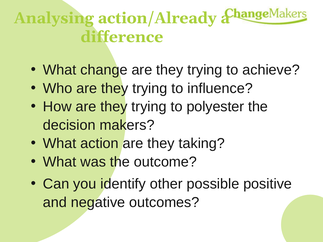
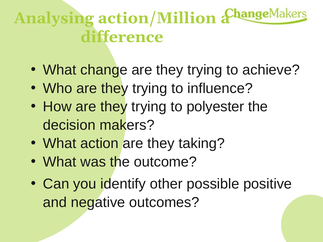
action/Already: action/Already -> action/Million
